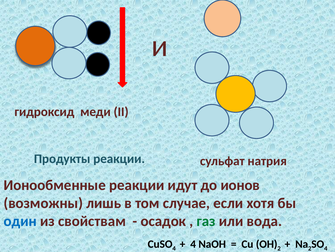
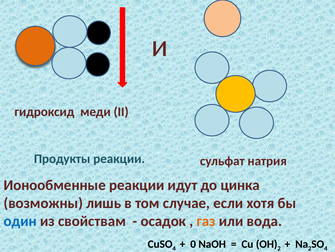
ионов: ионов -> цинка
газ colour: green -> orange
4 at (193, 243): 4 -> 0
